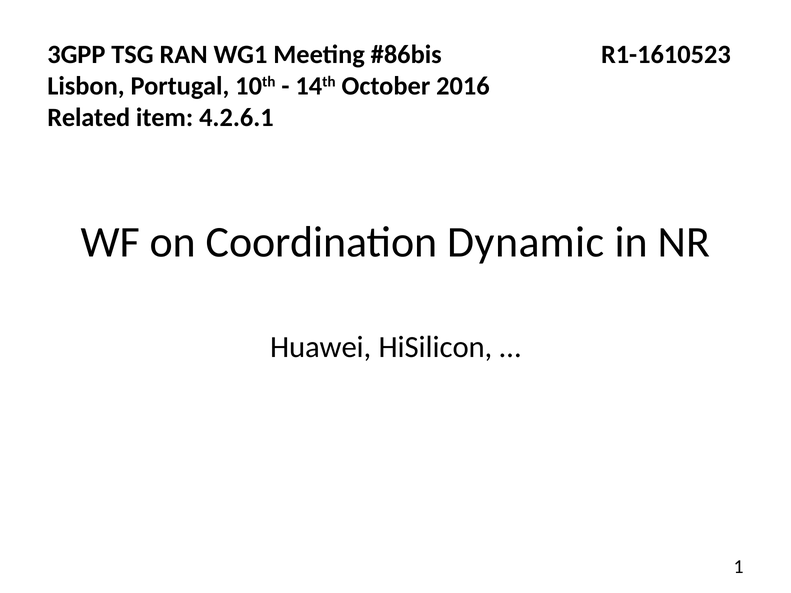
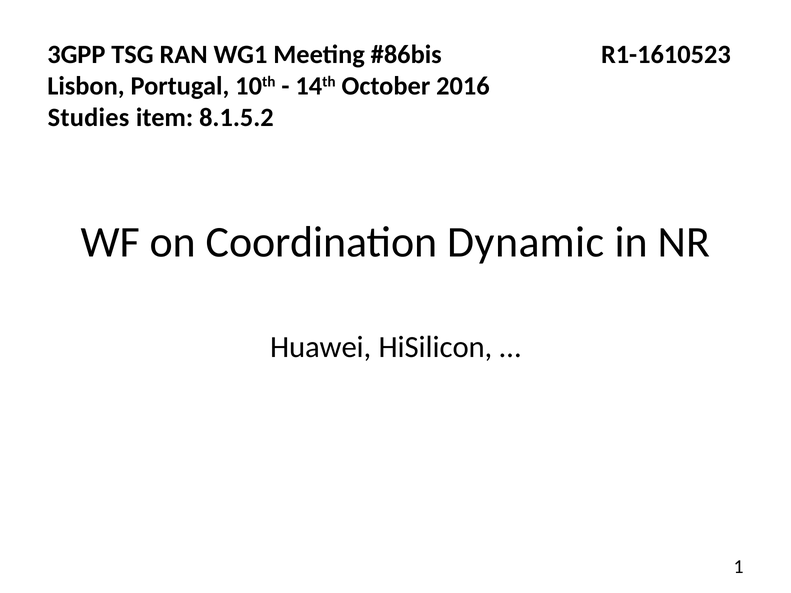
Related: Related -> Studies
4.2.6.1: 4.2.6.1 -> 8.1.5.2
